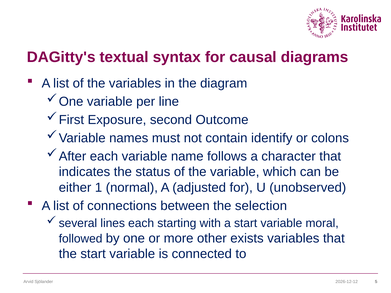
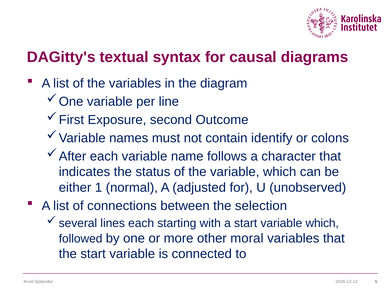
start variable moral: moral -> which
exists: exists -> moral
